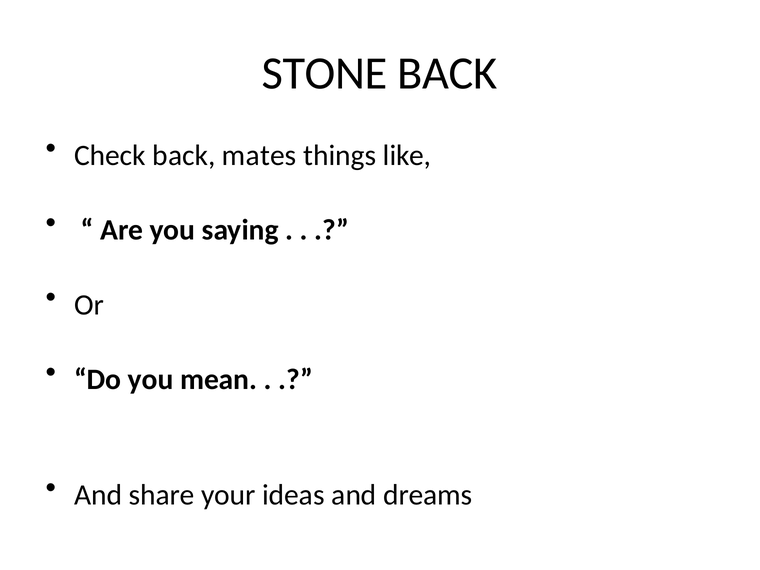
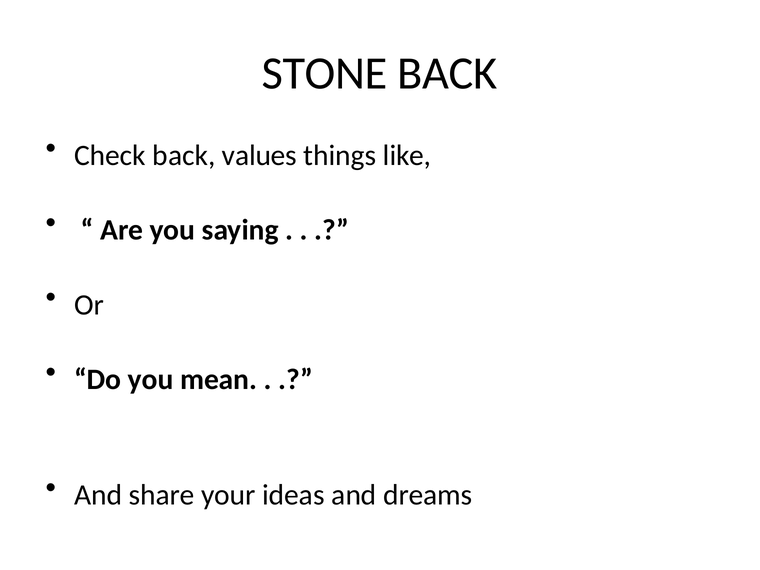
mates: mates -> values
